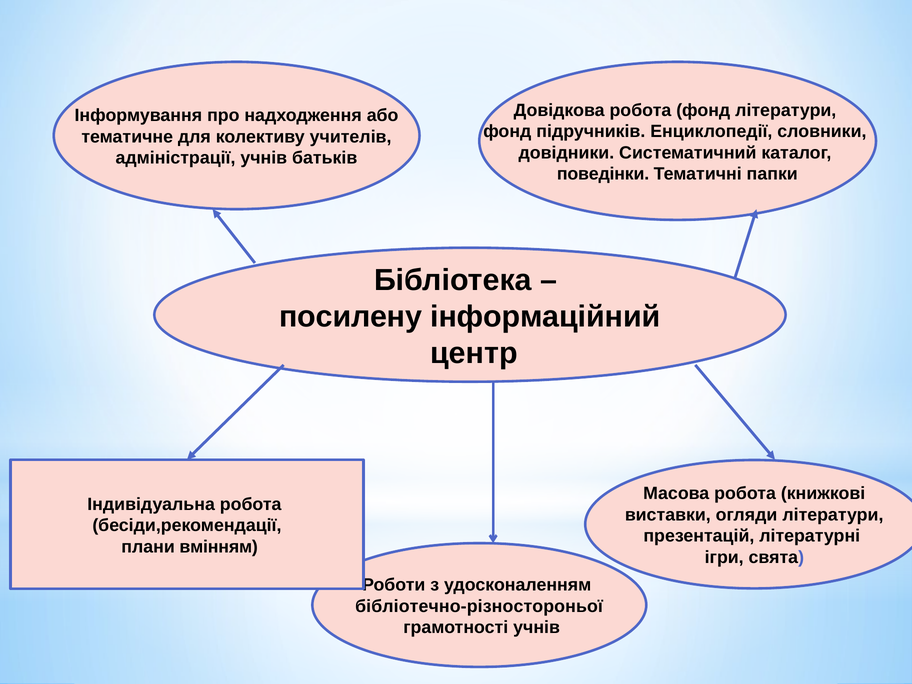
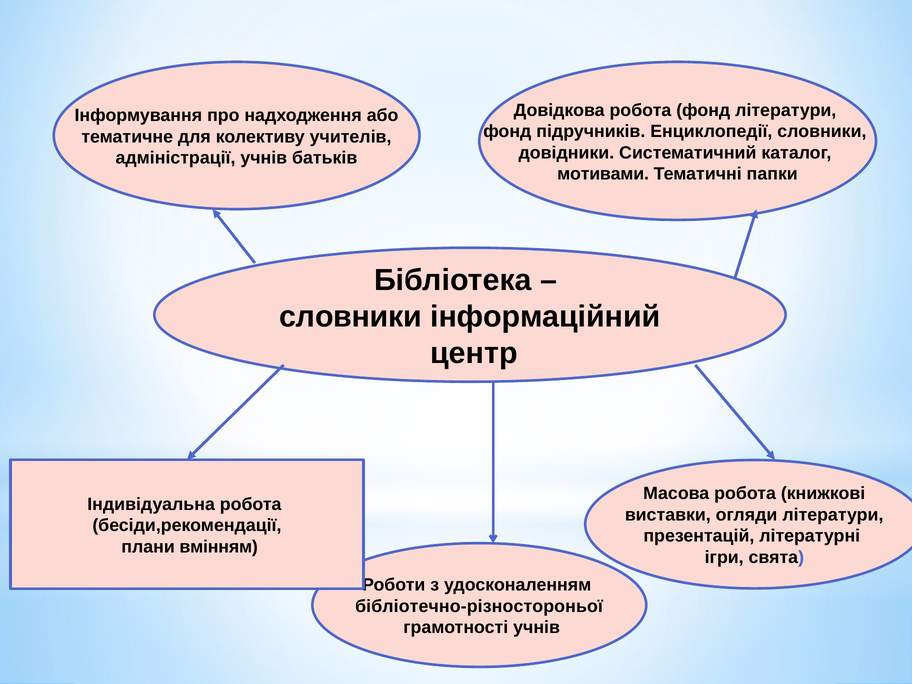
поведінки: поведінки -> мотивами
посилену at (351, 317): посилену -> словники
